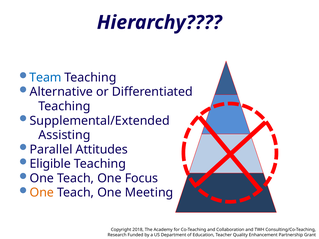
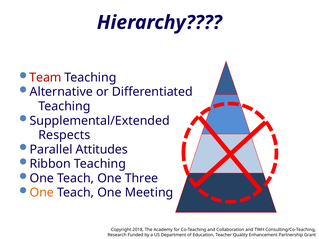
Team colour: blue -> red
Assisting: Assisting -> Respects
Eligible: Eligible -> Ribbon
Focus: Focus -> Three
